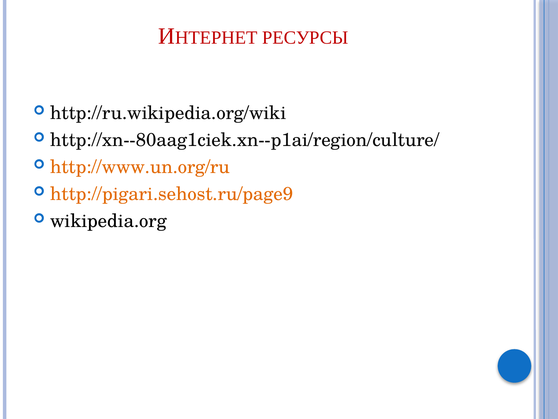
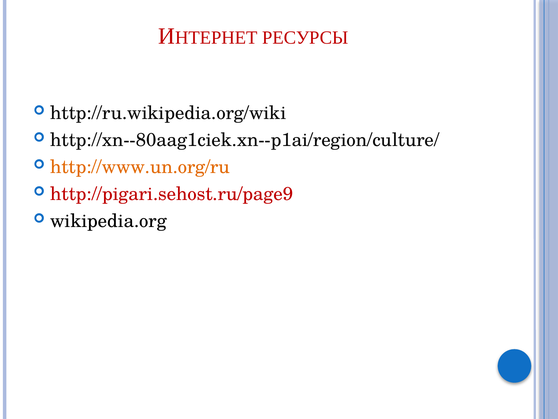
http://pigari.sehost.ru/page9 colour: orange -> red
